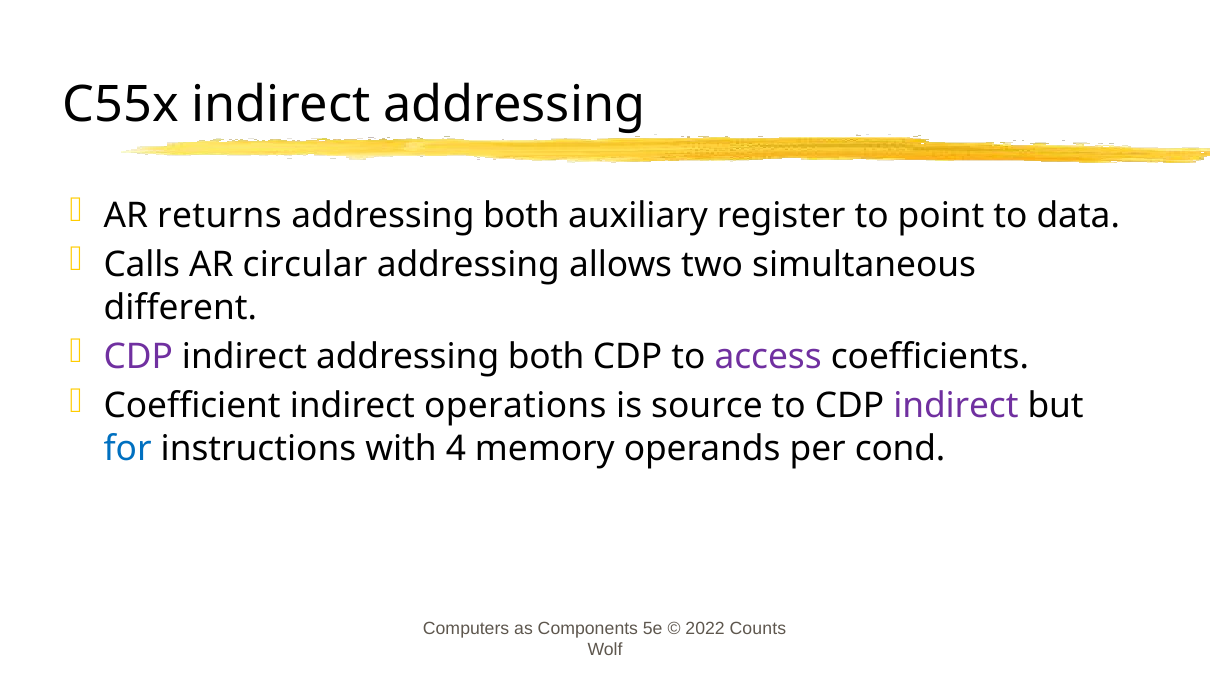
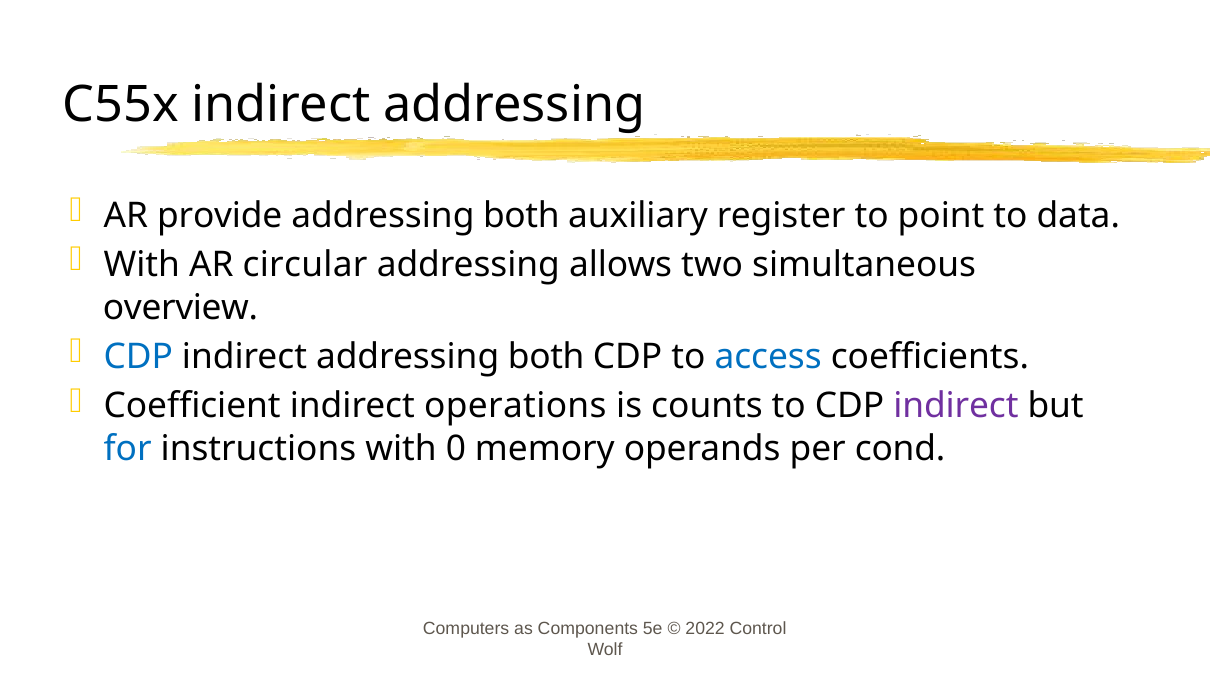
returns: returns -> provide
Calls at (142, 265): Calls -> With
different: different -> overview
CDP at (138, 357) colour: purple -> blue
access colour: purple -> blue
source: source -> counts
4: 4 -> 0
Counts: Counts -> Control
